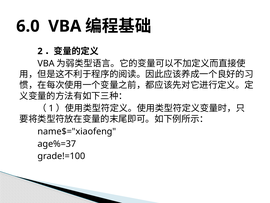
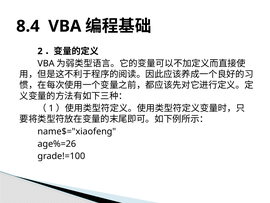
6.0: 6.0 -> 8.4
age%=37: age%=37 -> age%=26
